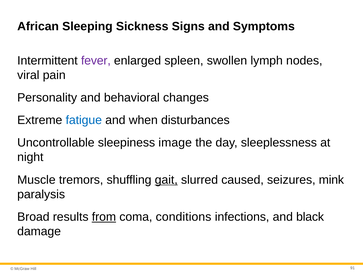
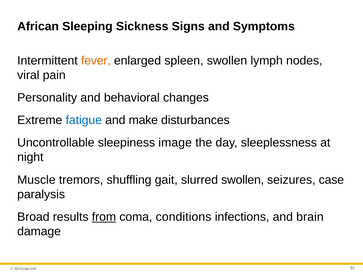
fever colour: purple -> orange
when: when -> make
gait underline: present -> none
slurred caused: caused -> swollen
mink: mink -> case
black: black -> brain
